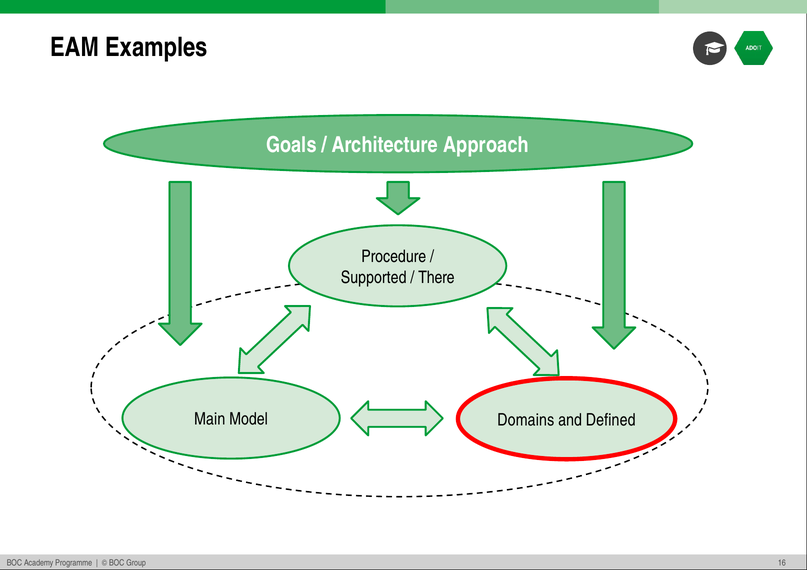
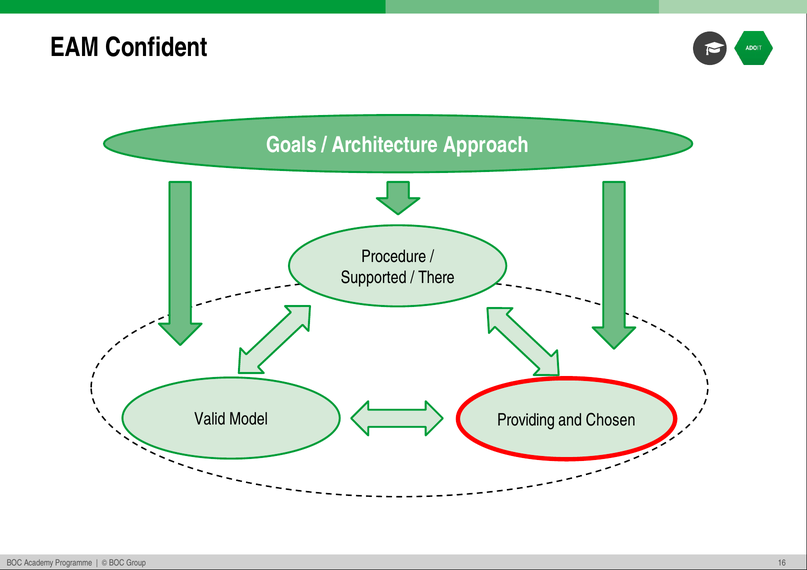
Examples: Examples -> Confident
Main: Main -> Valid
Domains: Domains -> Providing
Defined: Defined -> Chosen
